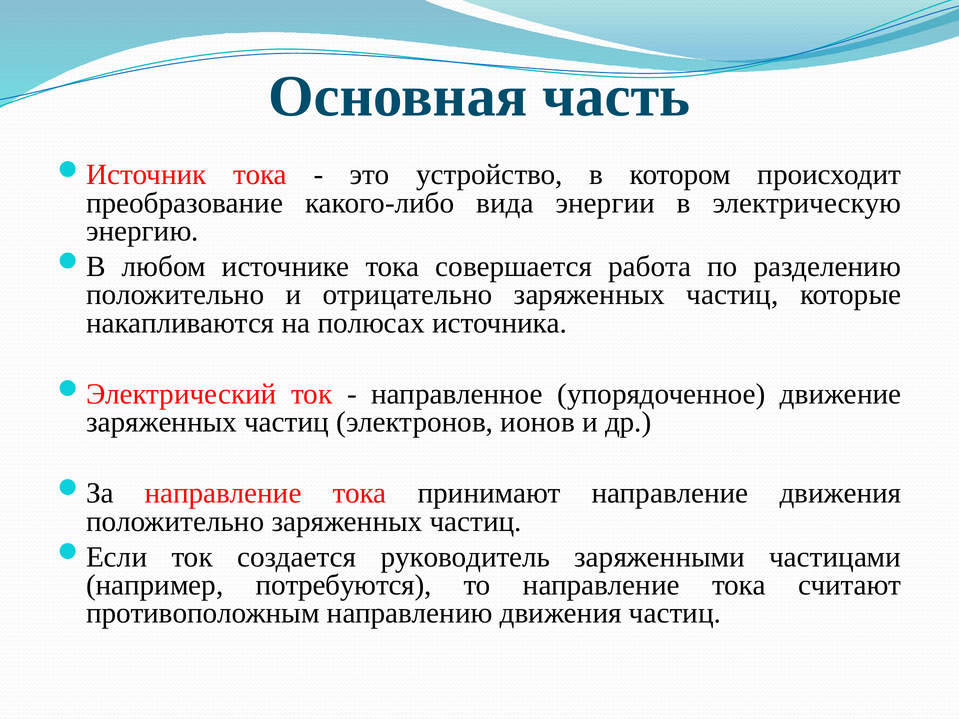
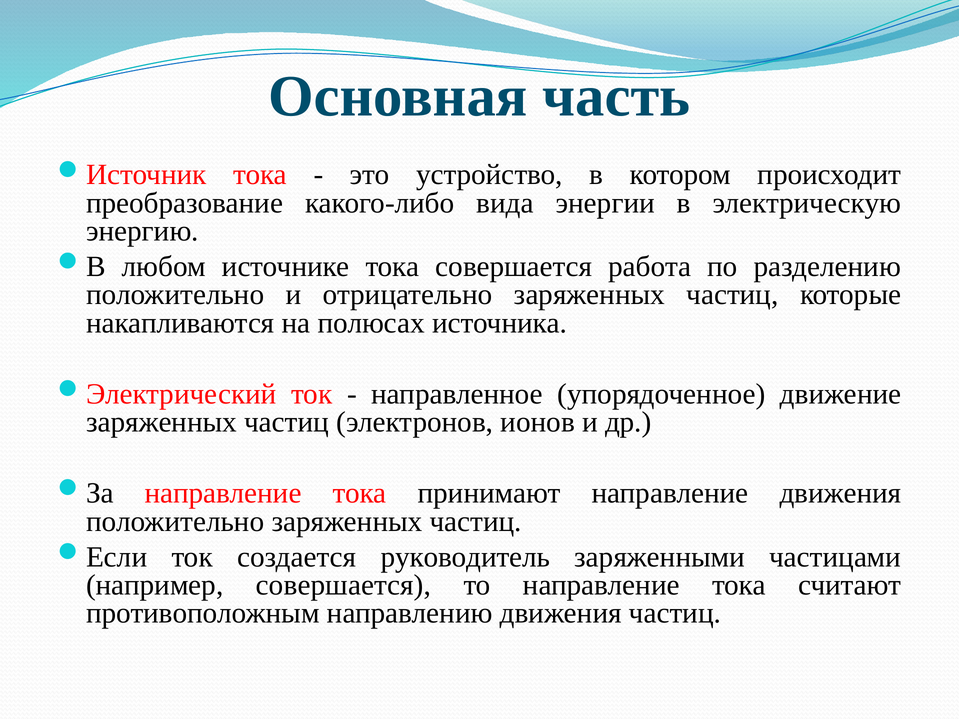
например потребуются: потребуются -> совершается
